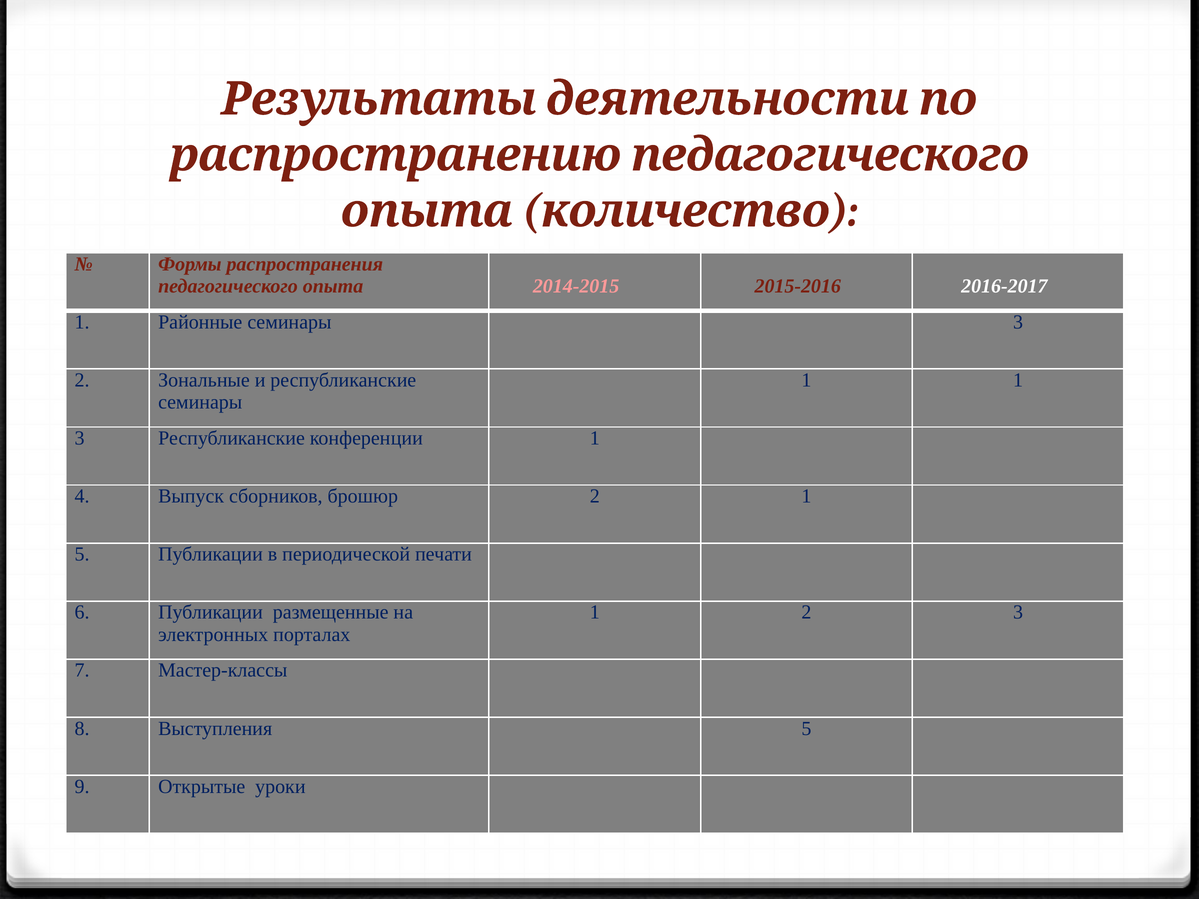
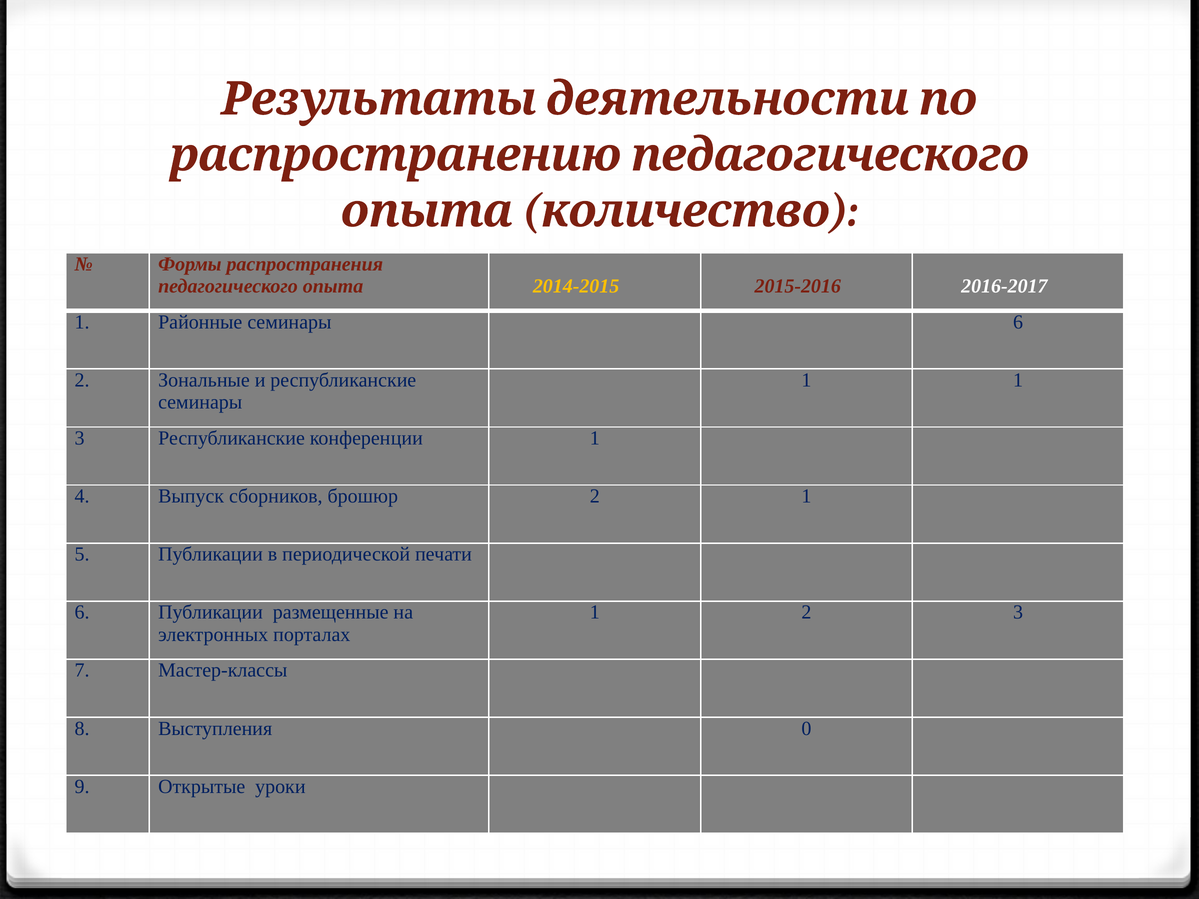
2014-2015 colour: pink -> yellow
семинары 3: 3 -> 6
Выступления 5: 5 -> 0
